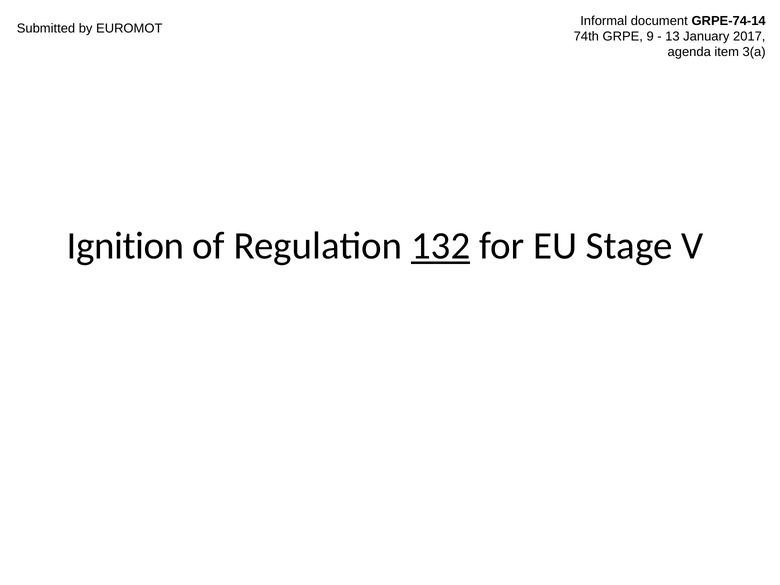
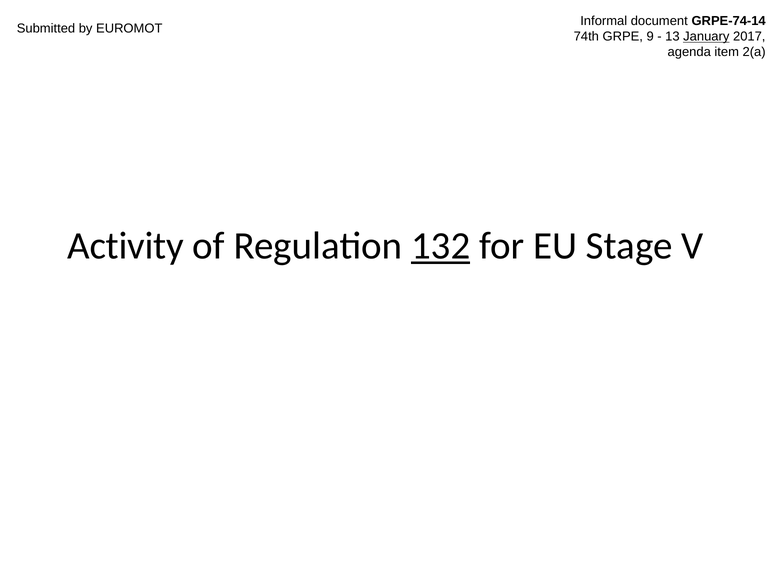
January underline: none -> present
3(a: 3(a -> 2(a
Ignition: Ignition -> Activity
